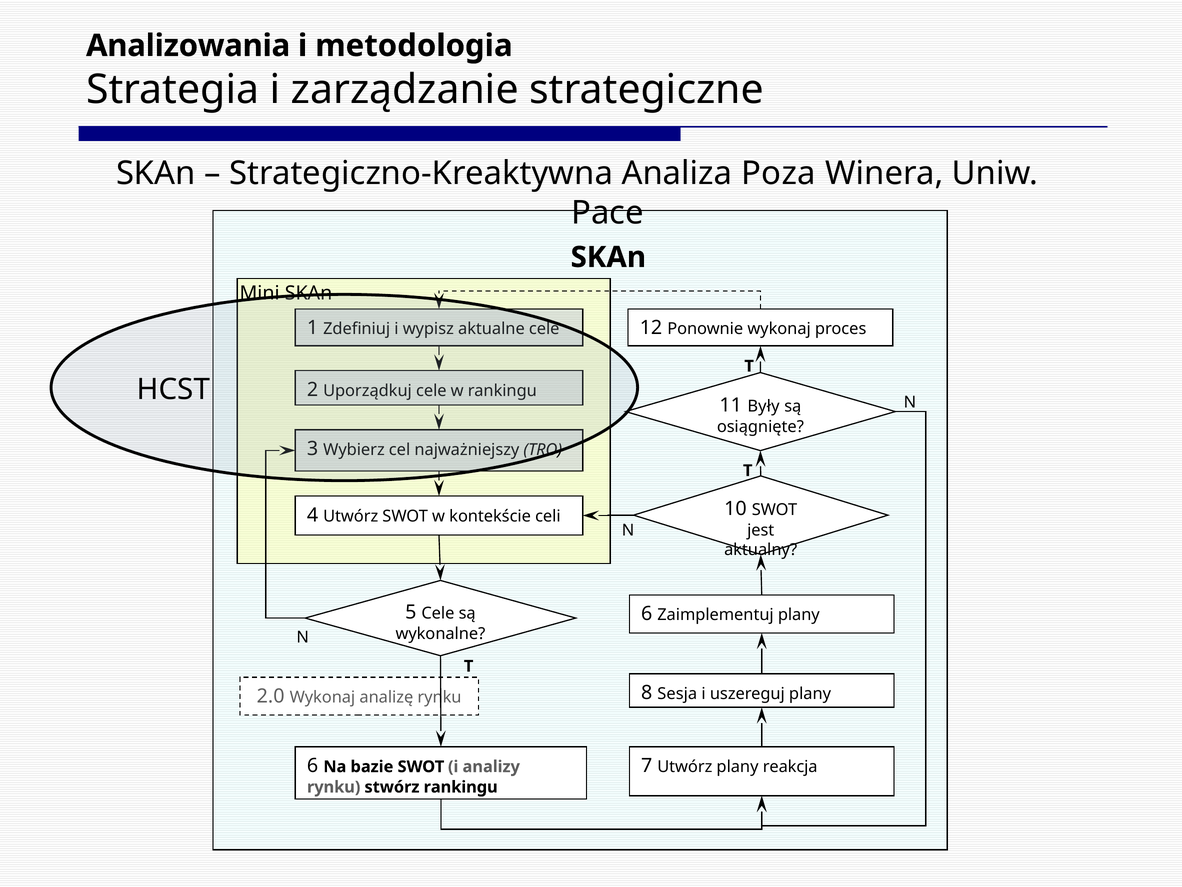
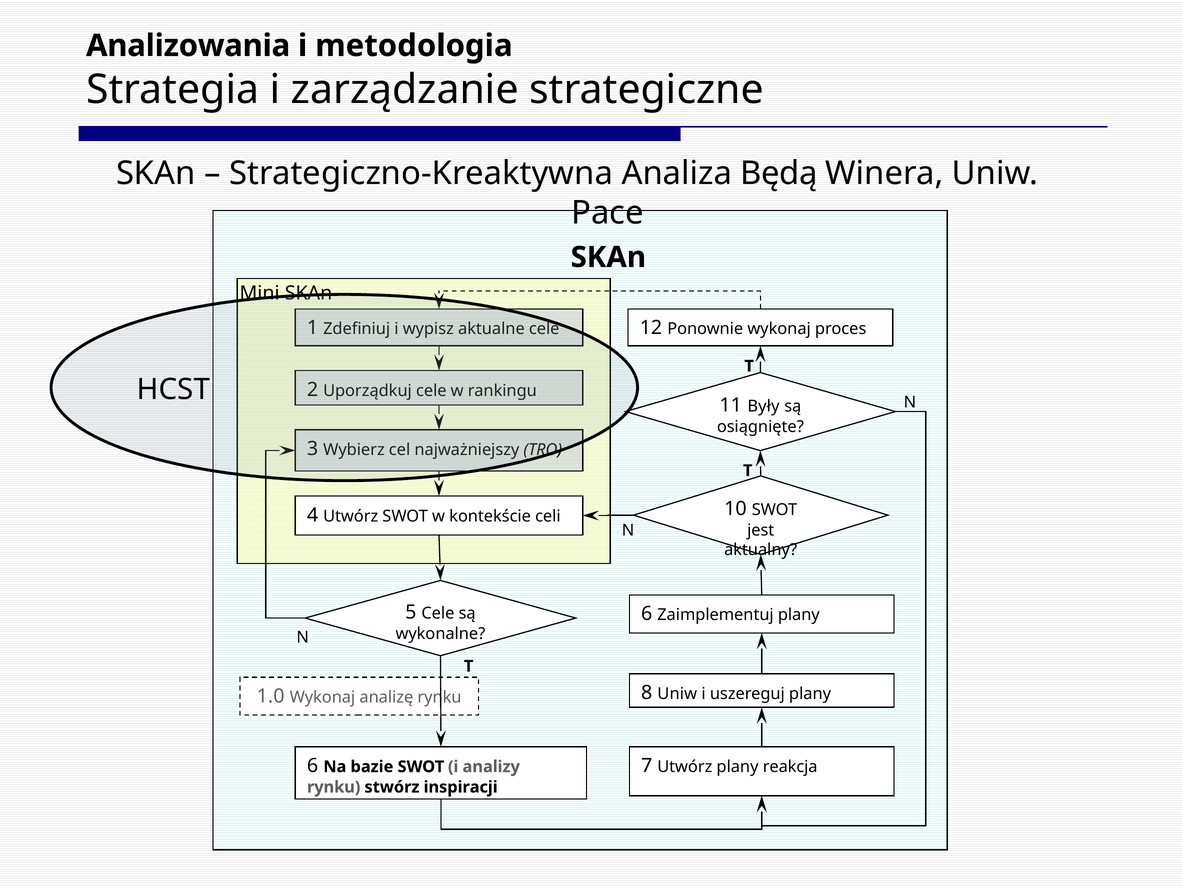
Poza: Poza -> Będą
8 Sesja: Sesja -> Uniw
2.0: 2.0 -> 1.0
stwórz rankingu: rankingu -> inspiracji
